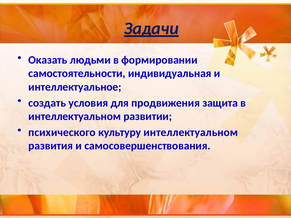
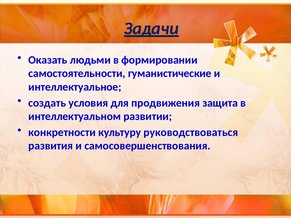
индивидуальная: индивидуальная -> гуманистические
психического: психического -> конкретности
культуру интеллектуальном: интеллектуальном -> руководствоваться
